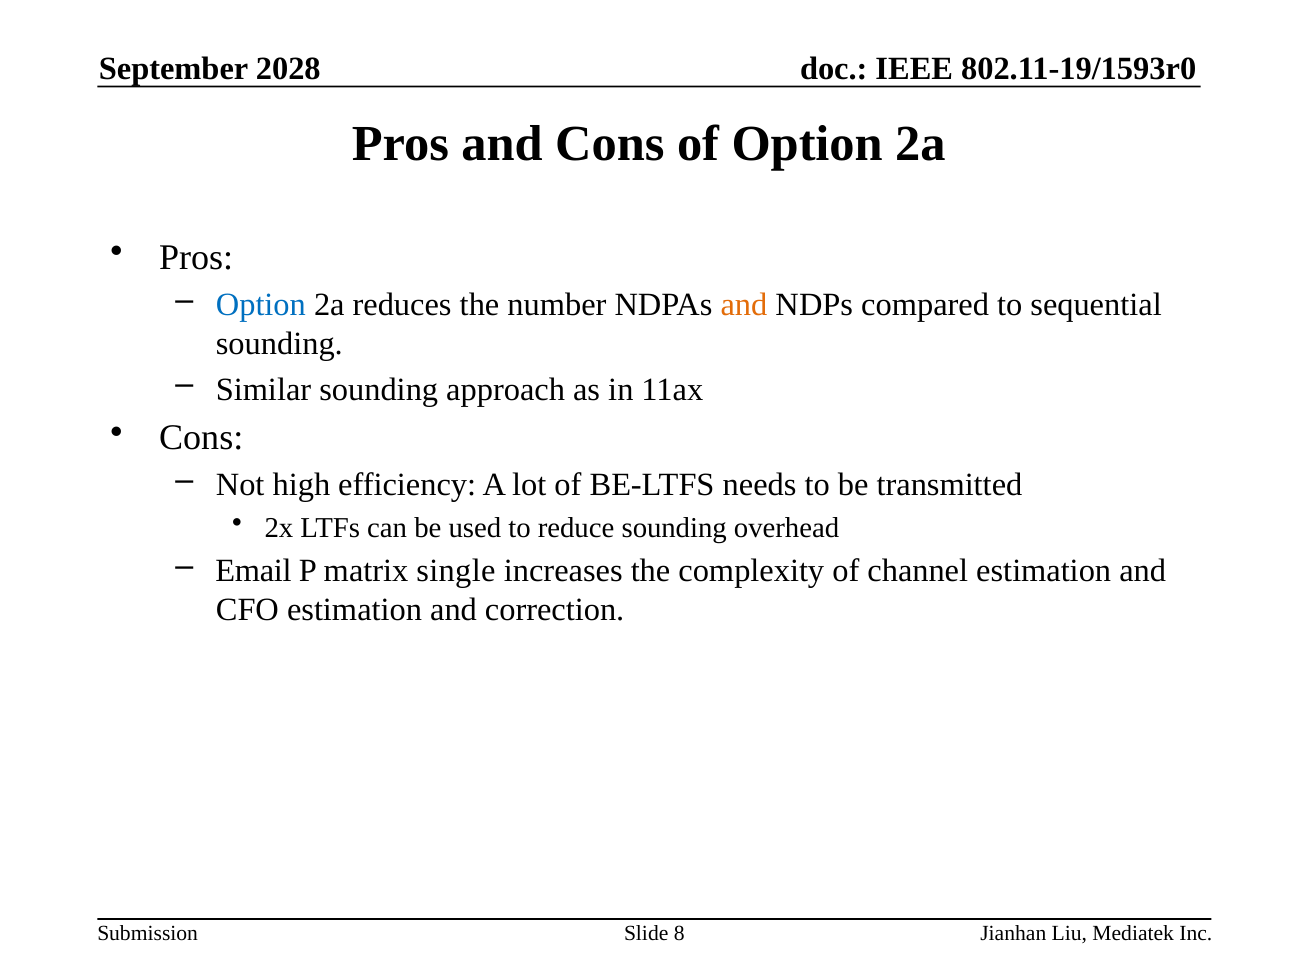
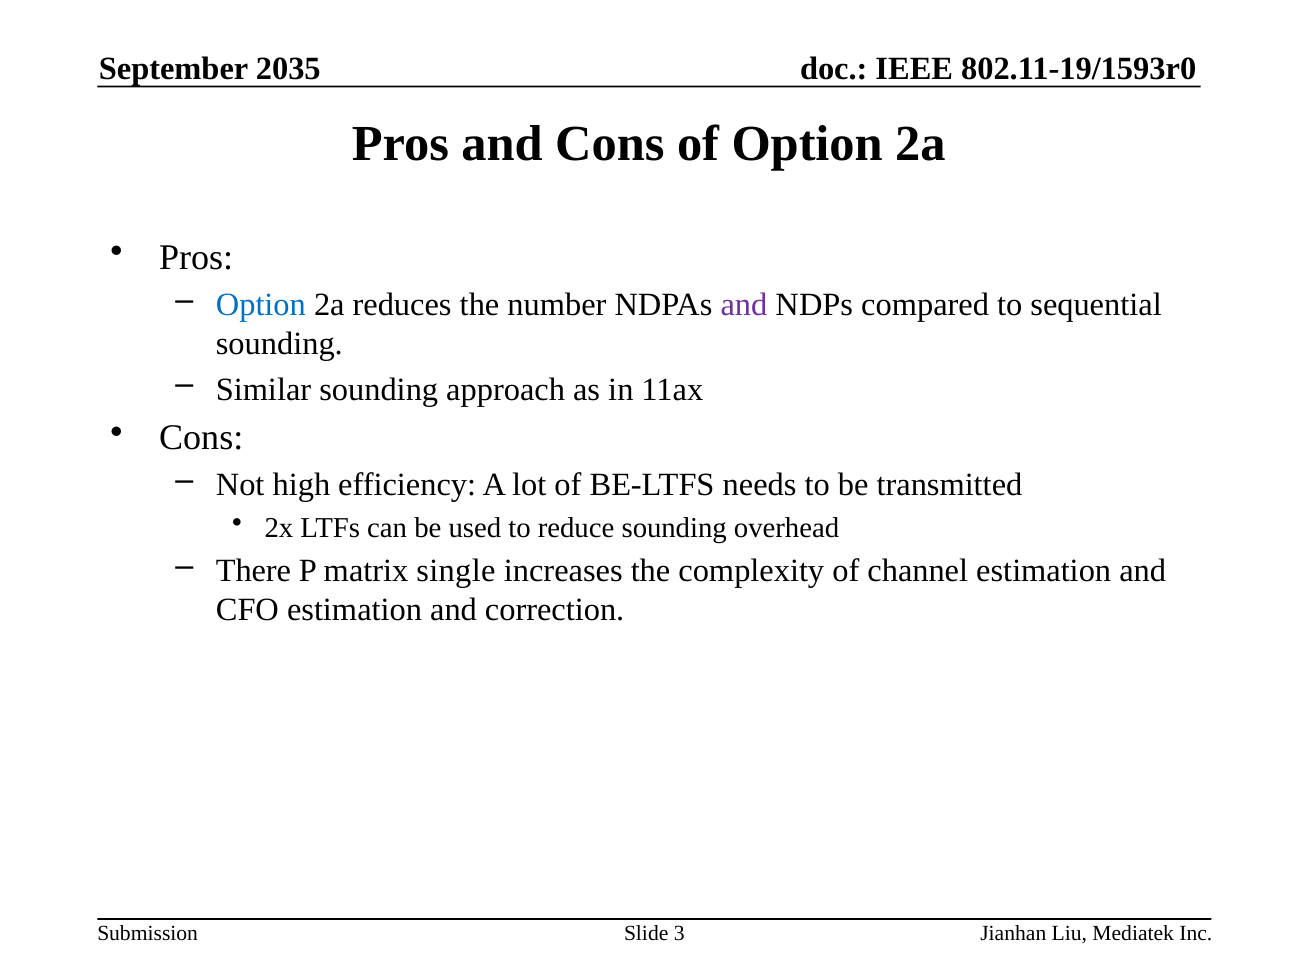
2028: 2028 -> 2035
and at (744, 305) colour: orange -> purple
Email: Email -> There
8: 8 -> 3
